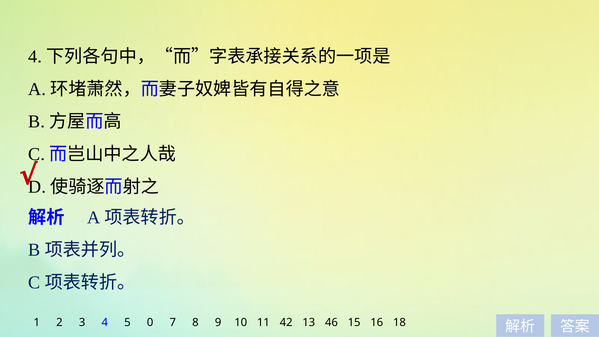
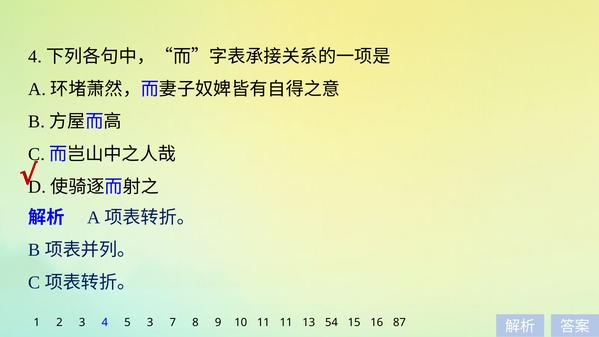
5 0: 0 -> 3
11 42: 42 -> 11
46: 46 -> 54
18: 18 -> 87
